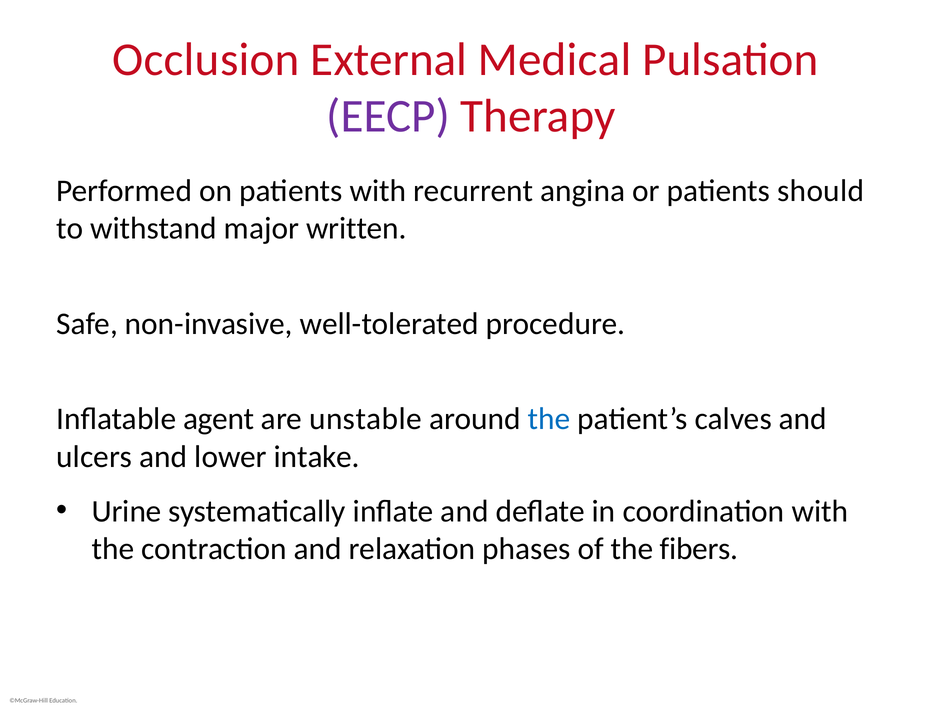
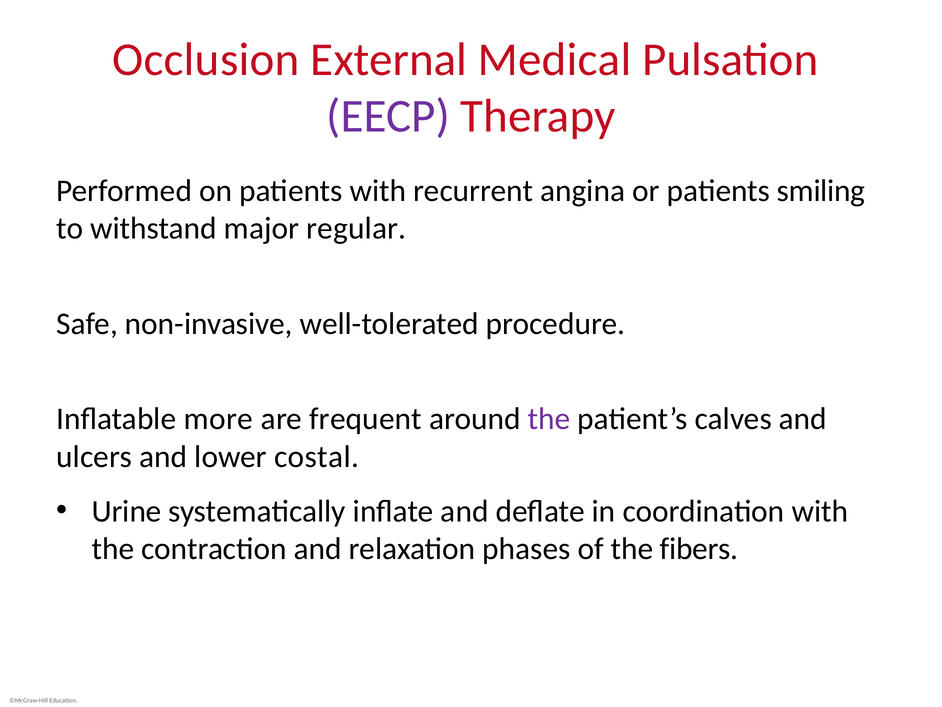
should: should -> smiling
written: written -> regular
agent: agent -> more
unstable: unstable -> frequent
the at (549, 419) colour: blue -> purple
intake: intake -> costal
